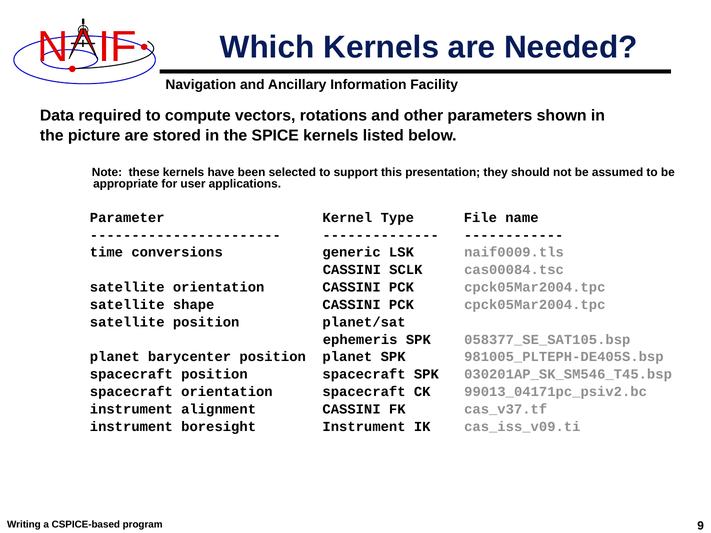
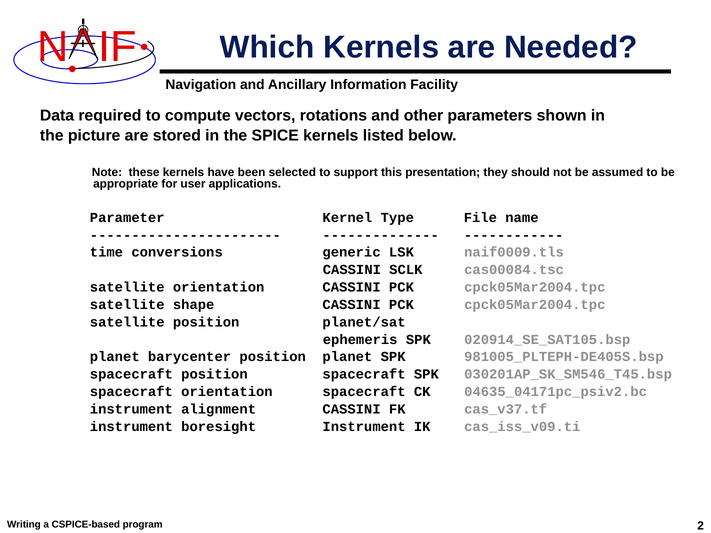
058377_SE_SAT105.bsp: 058377_SE_SAT105.bsp -> 020914_SE_SAT105.bsp
99013_04171pc_psiv2.bc: 99013_04171pc_psiv2.bc -> 04635_04171pc_psiv2.bc
9: 9 -> 2
